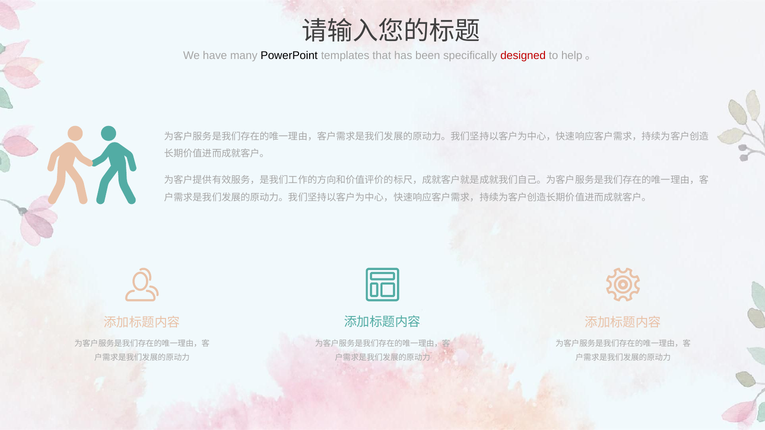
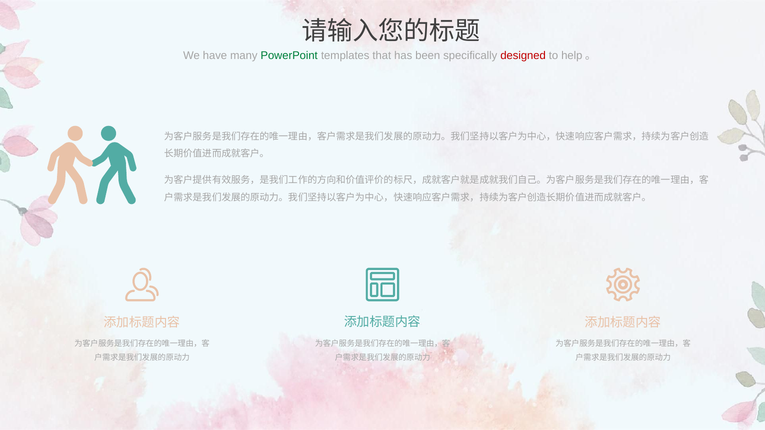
PowerPoint colour: black -> green
